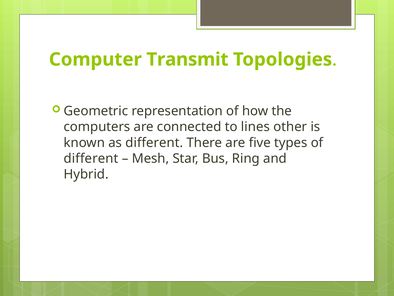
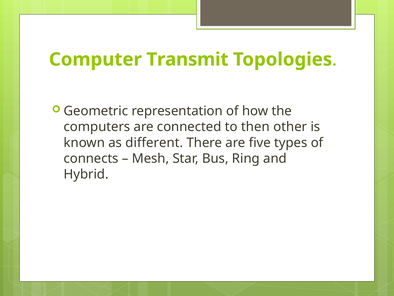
lines: lines -> then
different at (91, 158): different -> connects
